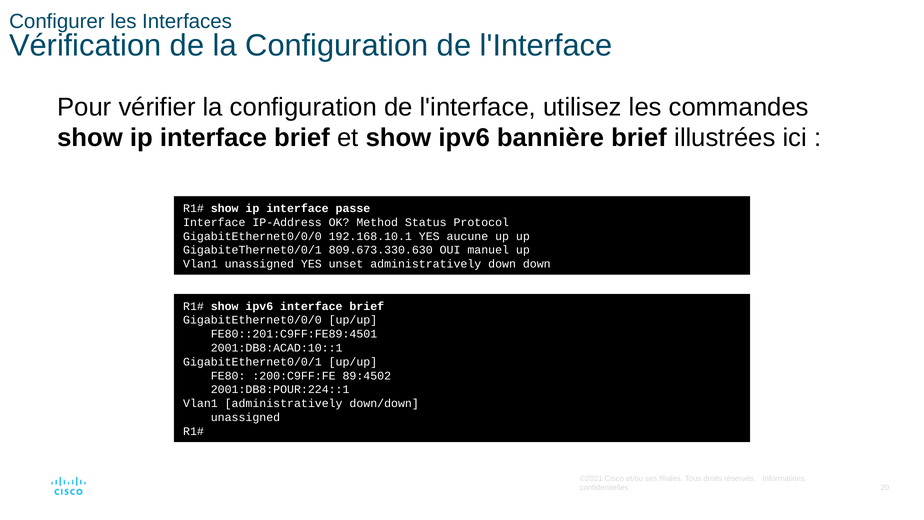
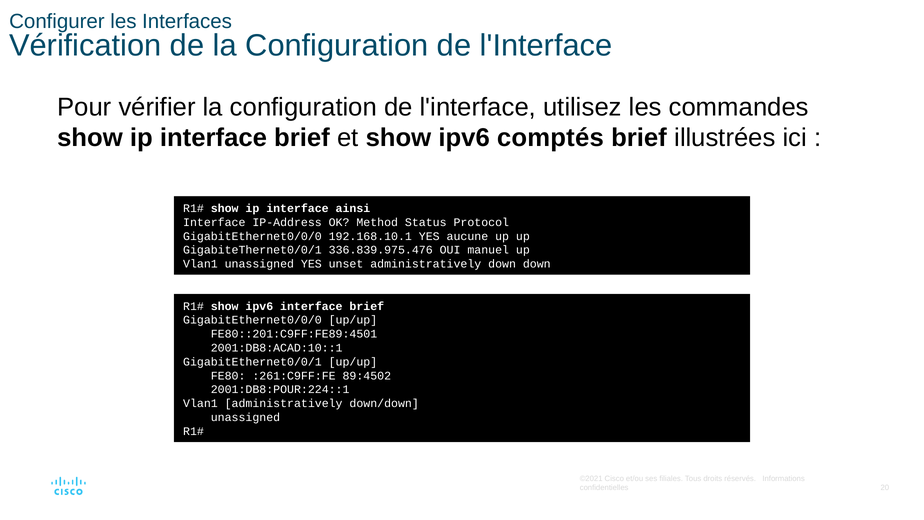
bannière: bannière -> comptés
passe: passe -> ainsi
809.673.330.630: 809.673.330.630 -> 336.839.975.476
:200:C9FF:FE: :200:C9FF:FE -> :261:C9FF:FE
